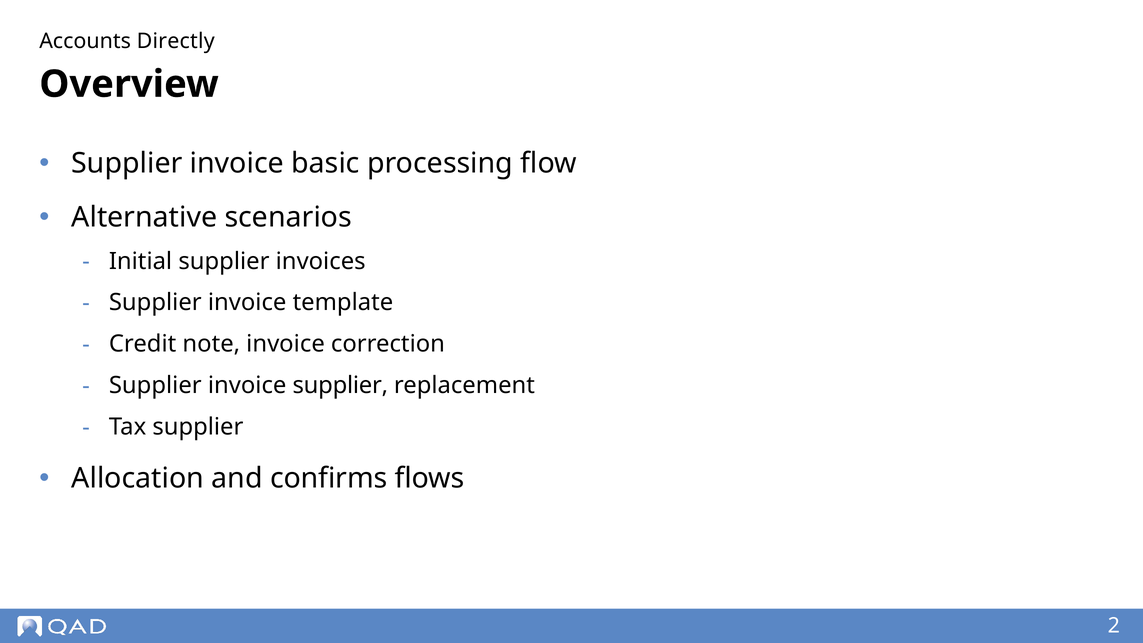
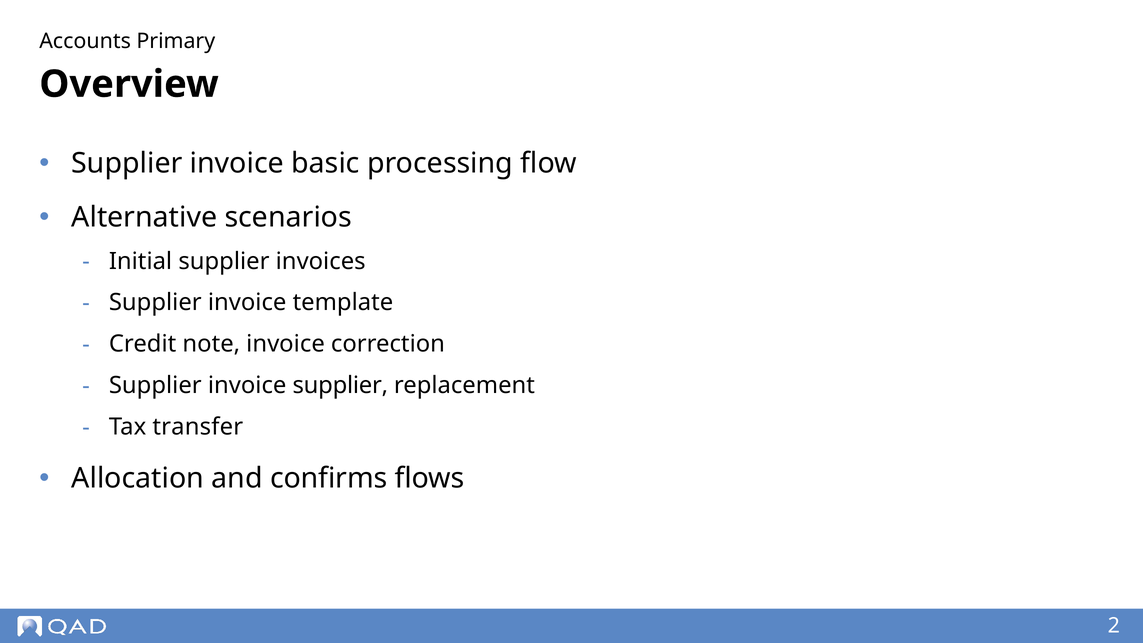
Directly: Directly -> Primary
Tax supplier: supplier -> transfer
